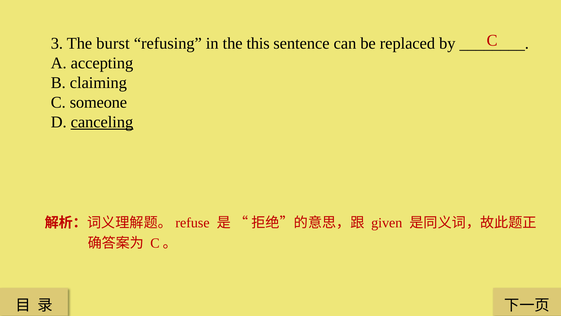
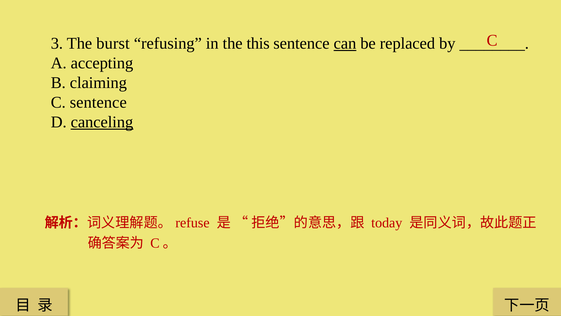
can underline: none -> present
C someone: someone -> sentence
given: given -> today
